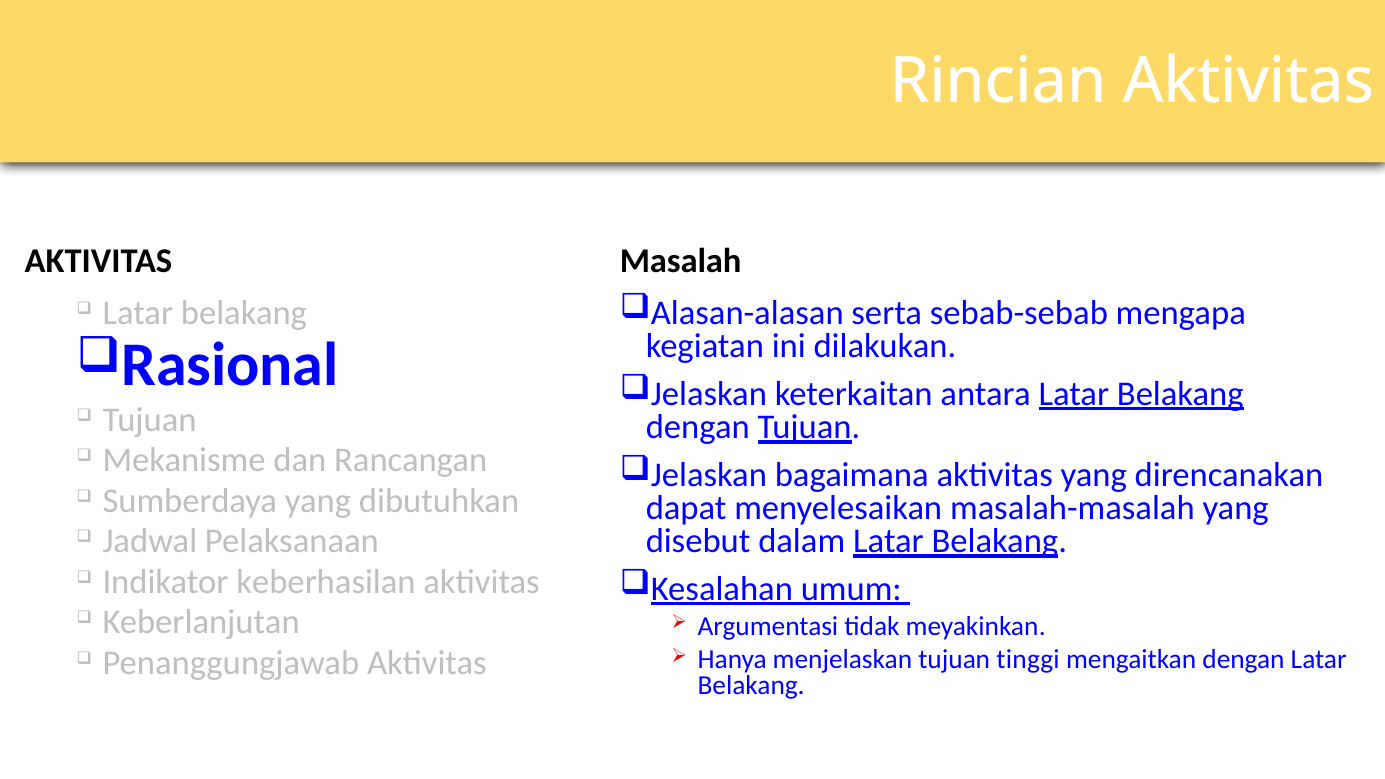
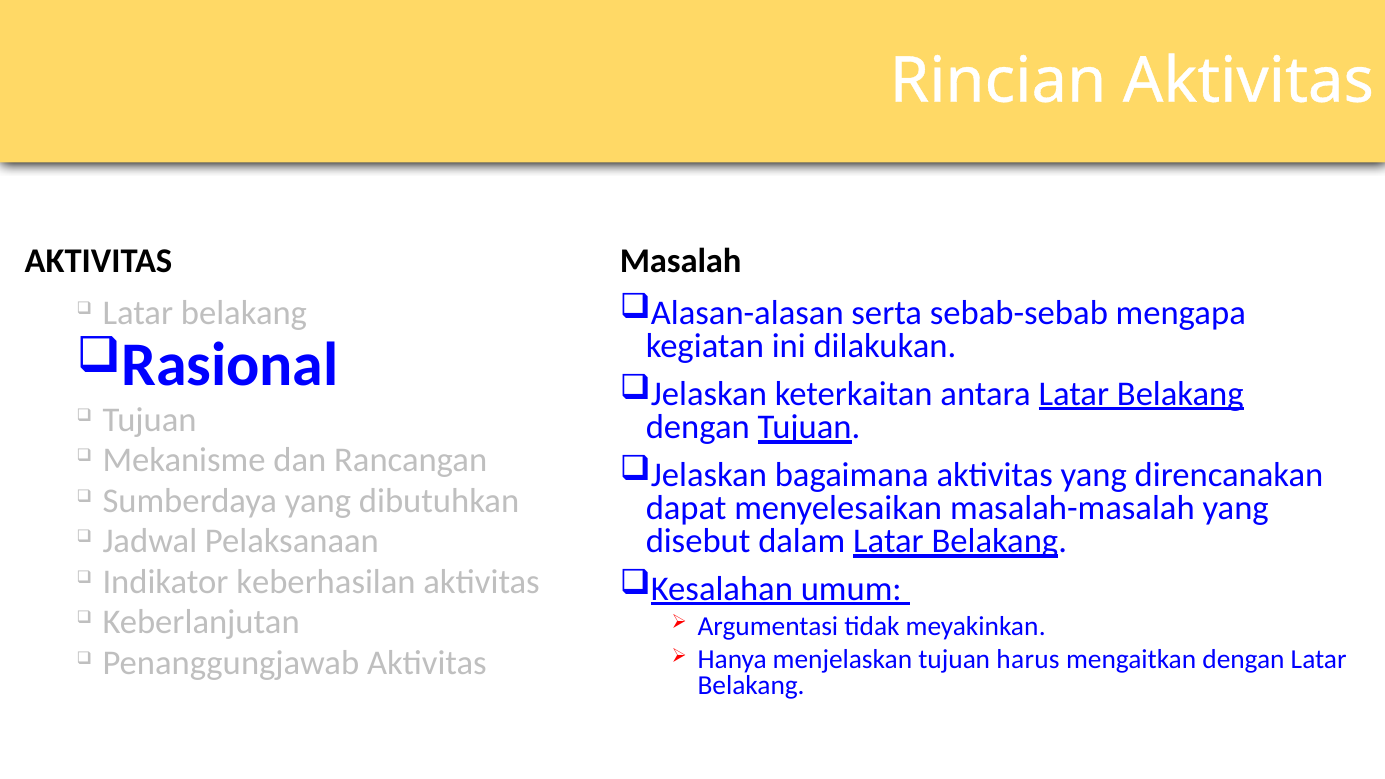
tinggi: tinggi -> harus
